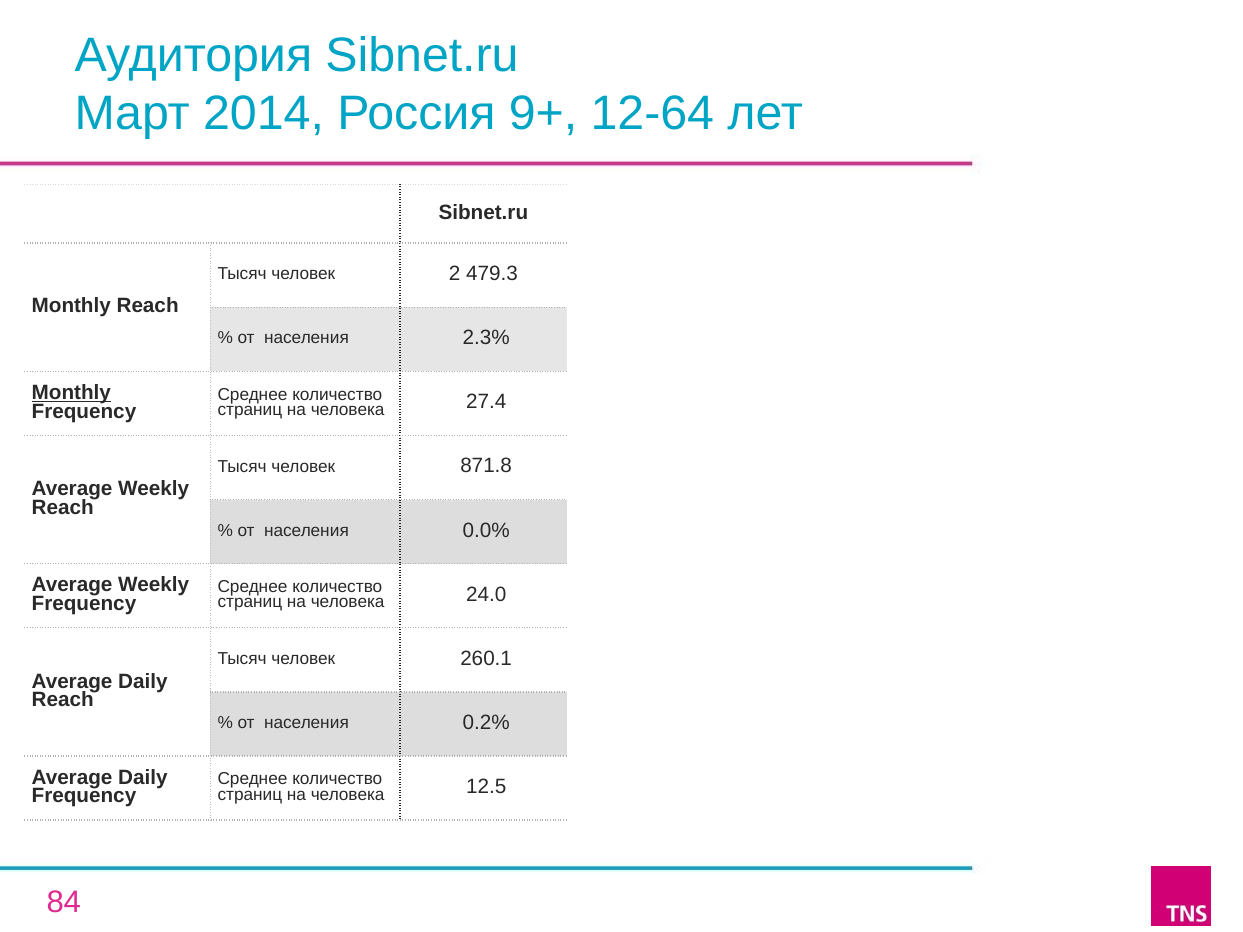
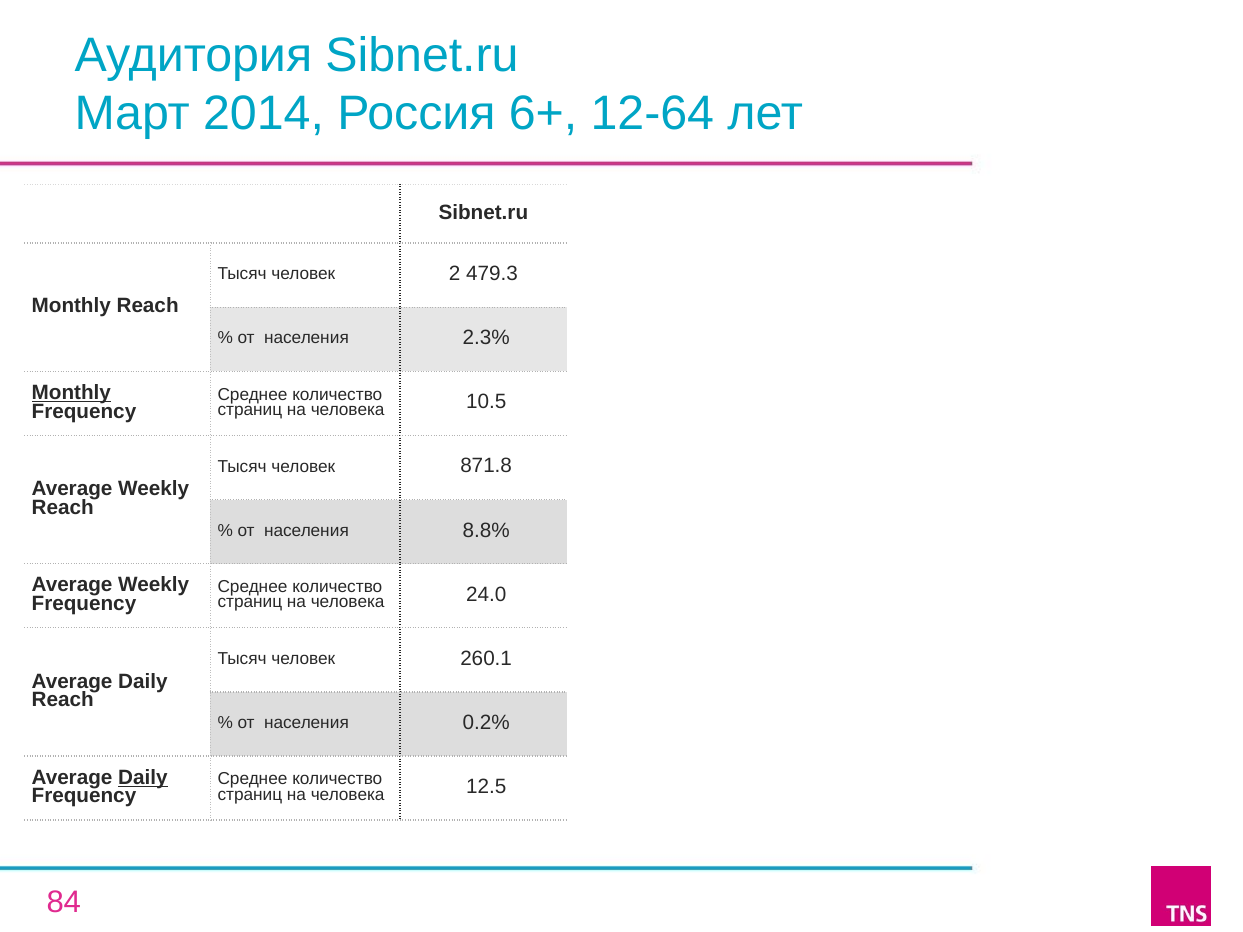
9+: 9+ -> 6+
27.4: 27.4 -> 10.5
0.0%: 0.0% -> 8.8%
Daily at (143, 778) underline: none -> present
